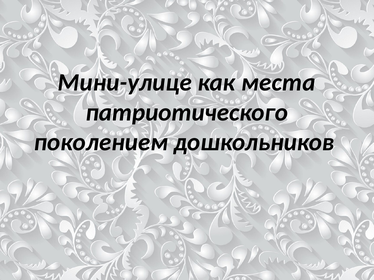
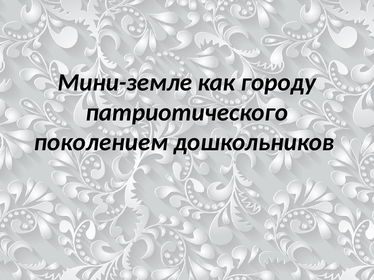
Мини-улице: Мини-улице -> Мини-земле
места: места -> городу
